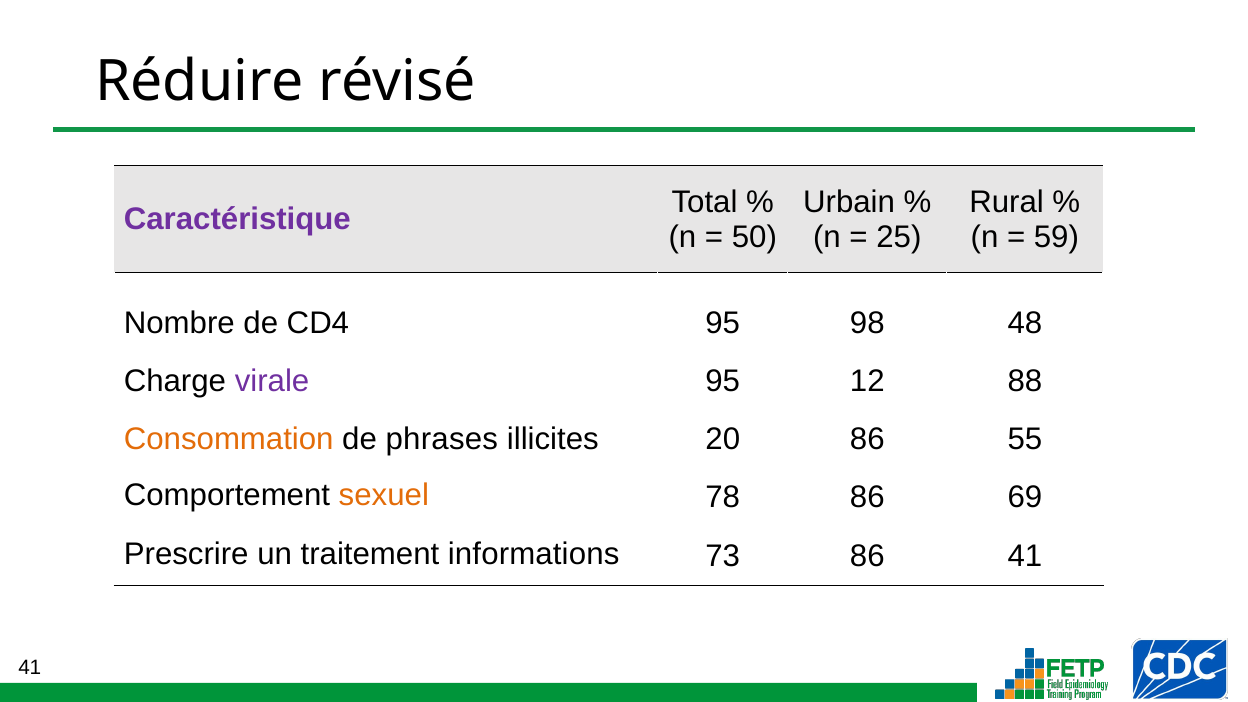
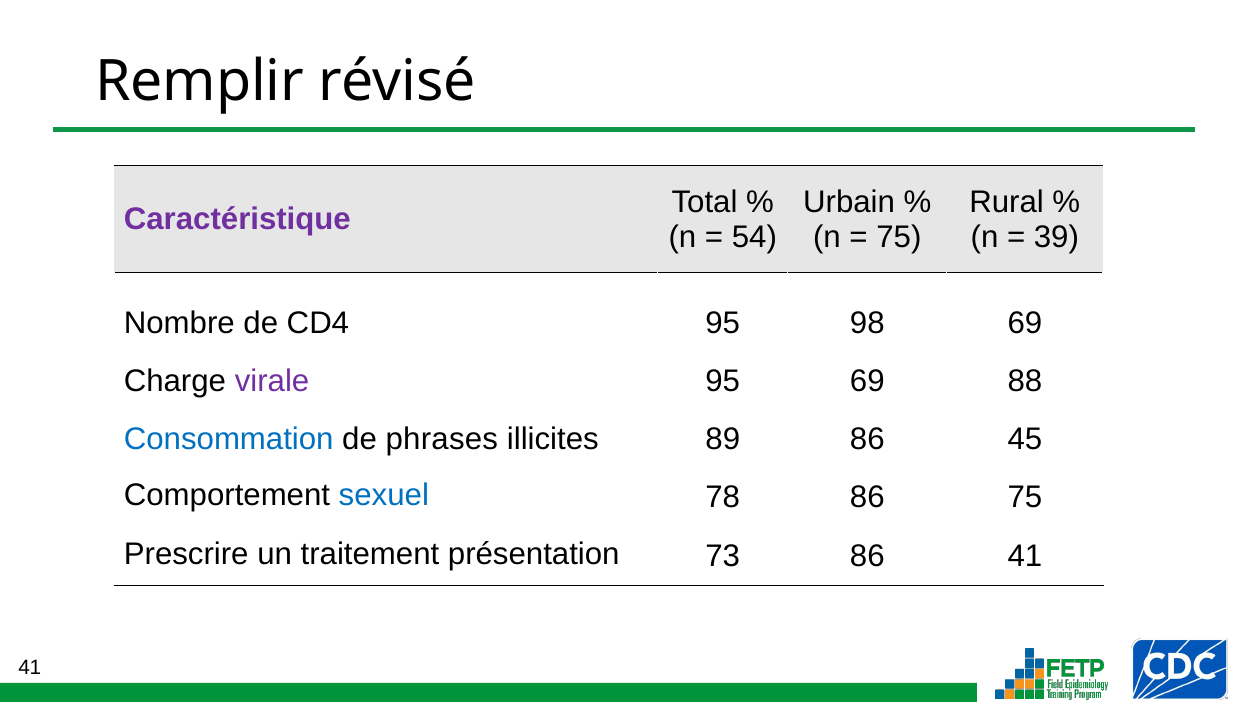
Réduire: Réduire -> Remplir
50: 50 -> 54
25 at (899, 237): 25 -> 75
59: 59 -> 39
98 48: 48 -> 69
95 12: 12 -> 69
Consommation colour: orange -> blue
20: 20 -> 89
55: 55 -> 45
sexuel colour: orange -> blue
86 69: 69 -> 75
informations: informations -> présentation
